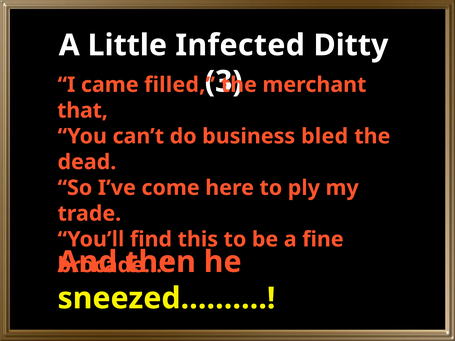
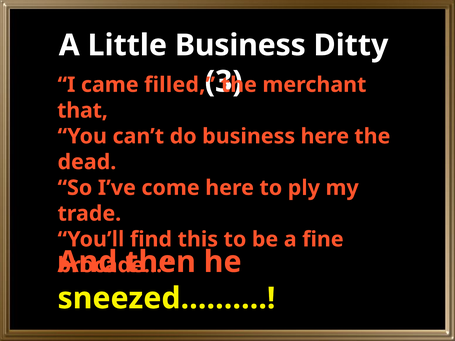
Little Infected: Infected -> Business
business bled: bled -> here
